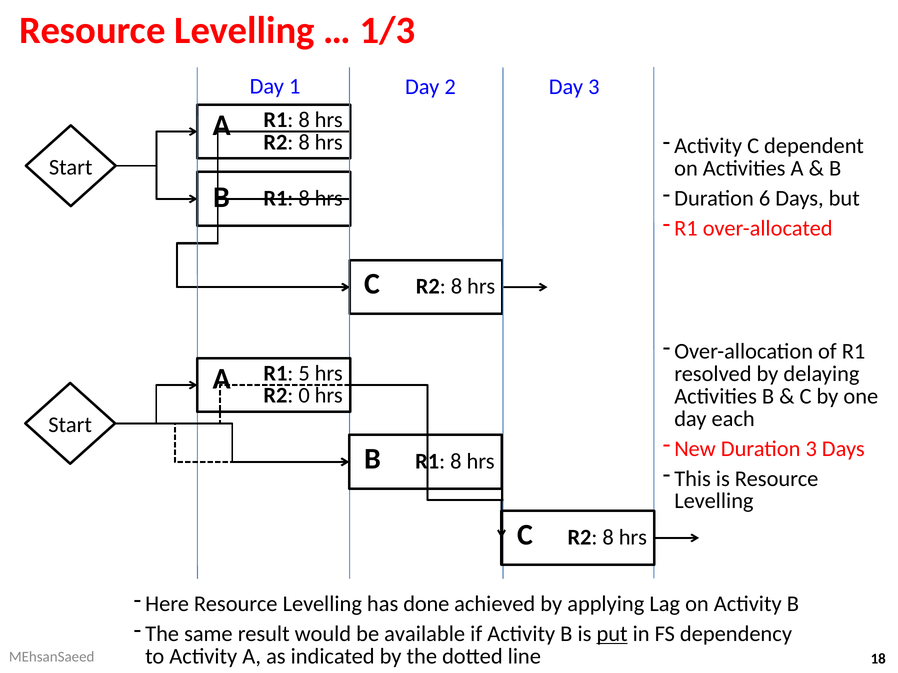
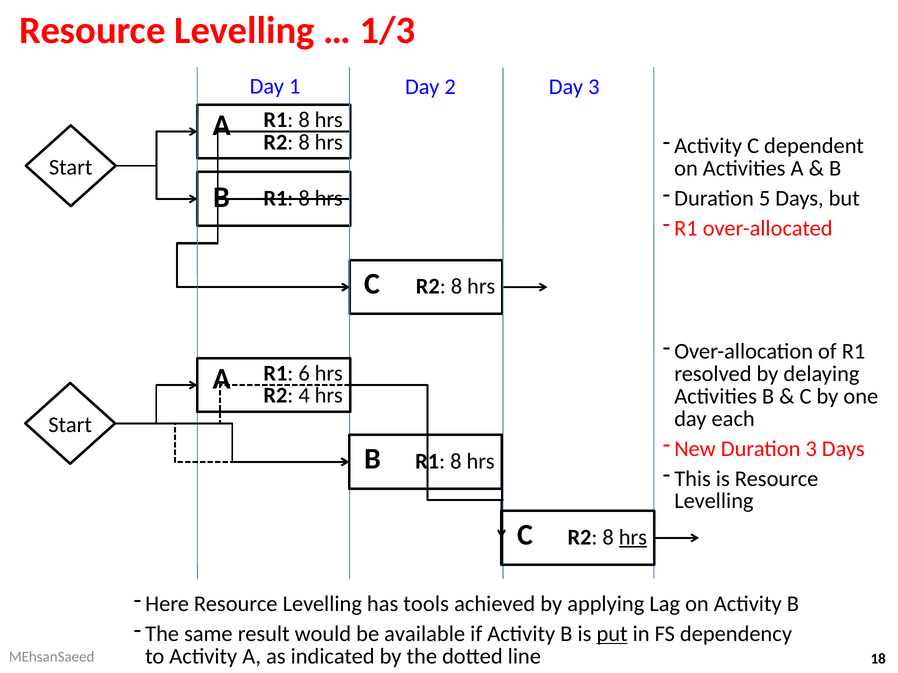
6: 6 -> 5
5: 5 -> 6
0: 0 -> 4
hrs at (633, 538) underline: none -> present
done: done -> tools
